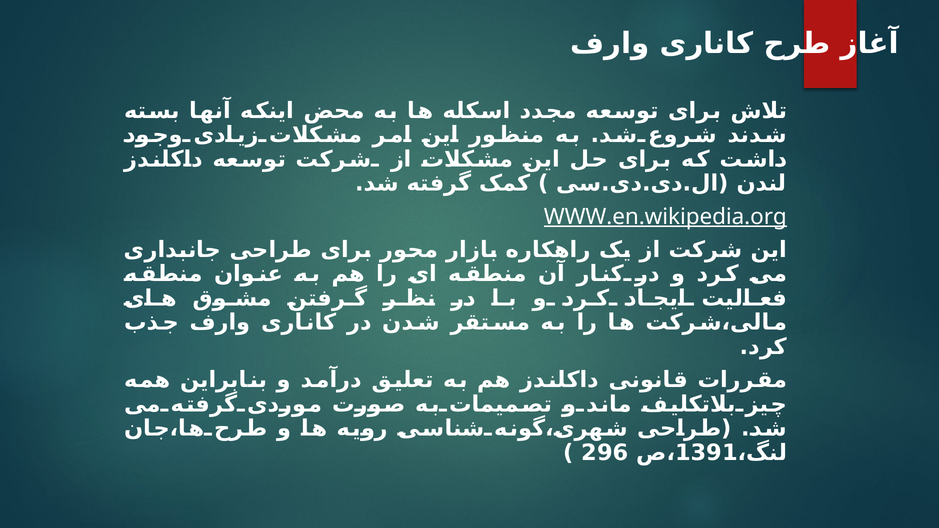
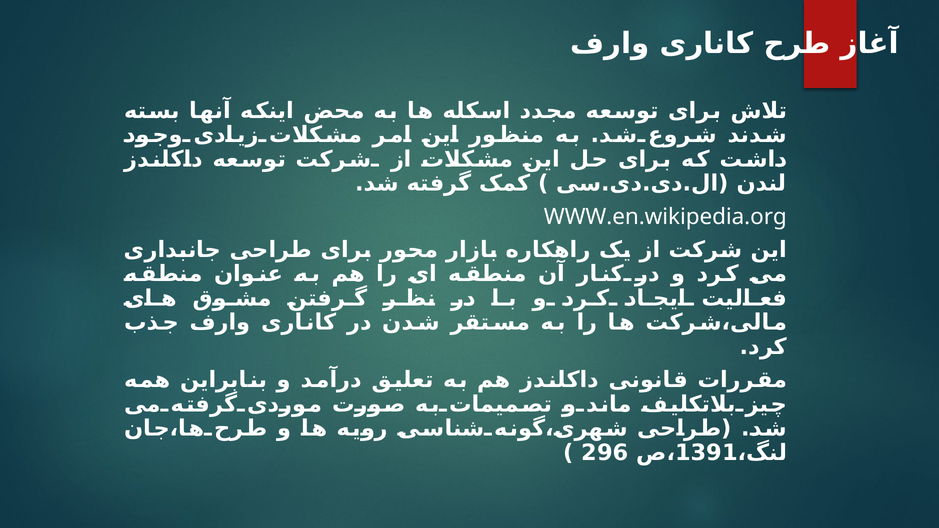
WWW.en.wikipedia.org underline: present -> none
